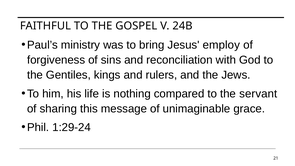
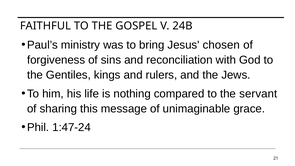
employ: employ -> chosen
1:29-24: 1:29-24 -> 1:47-24
